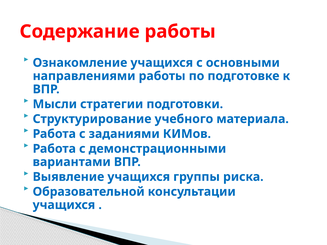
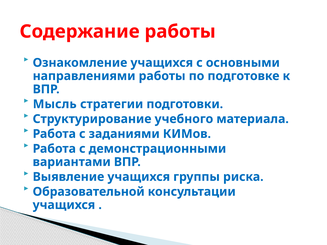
Мысли: Мысли -> Мысль
